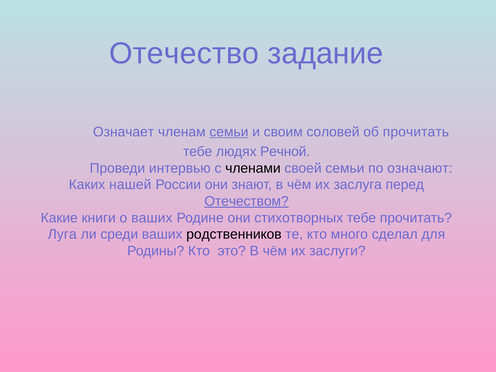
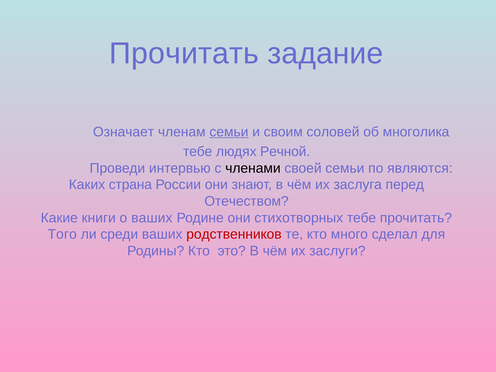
Отечество at (184, 54): Отечество -> Прочитать
об прочитать: прочитать -> многолика
означают: означают -> являются
нашей: нашей -> страна
Отечеством underline: present -> none
Луга: Луга -> Того
родственников colour: black -> red
